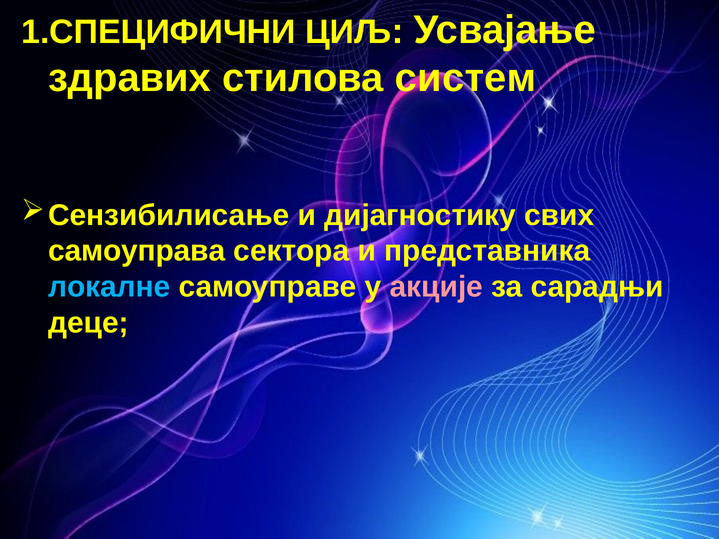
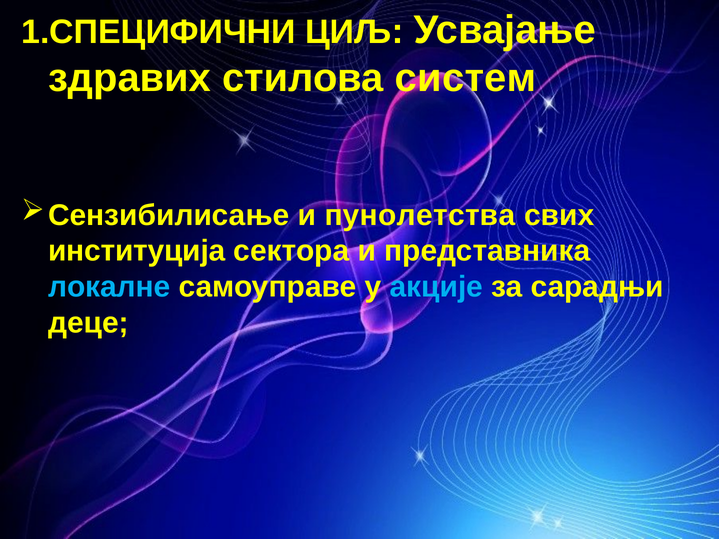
дијагностику: дијагностику -> пунолетства
самоуправа: самоуправа -> институција
акције colour: pink -> light blue
